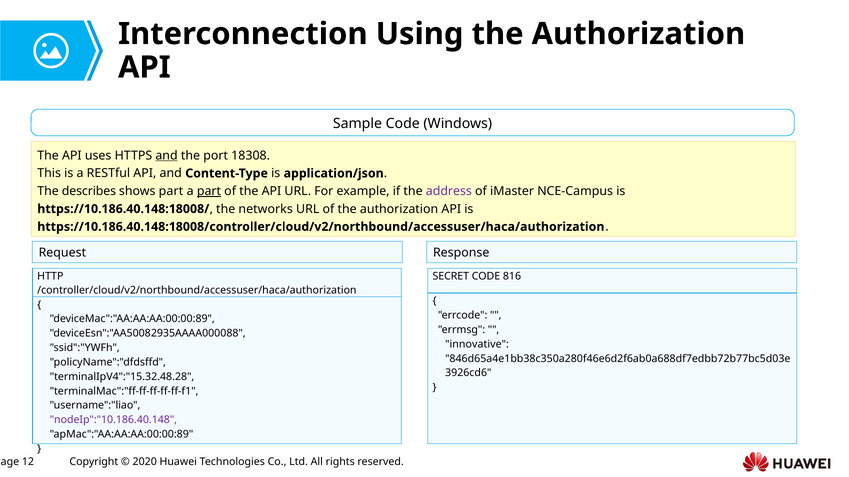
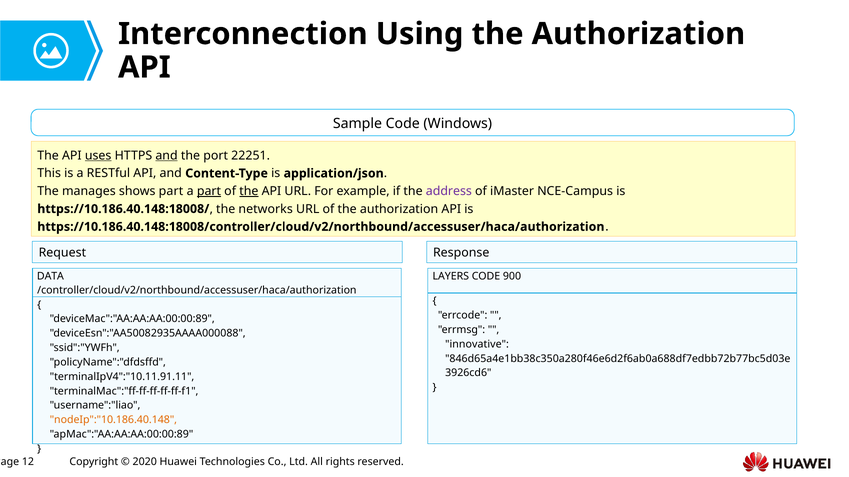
uses underline: none -> present
18308: 18308 -> 22251
describes: describes -> manages
the at (249, 191) underline: none -> present
HTTP: HTTP -> DATA
SECRET: SECRET -> LAYERS
816: 816 -> 900
terminalIpV4":"15.32.48.28: terminalIpV4":"15.32.48.28 -> terminalIpV4":"10.11.91.11
nodeIp":"10.186.40.148 colour: purple -> orange
